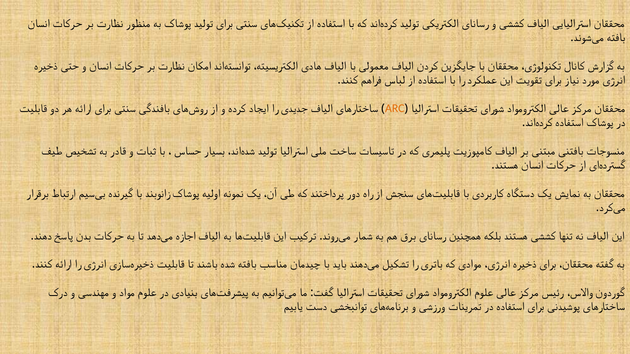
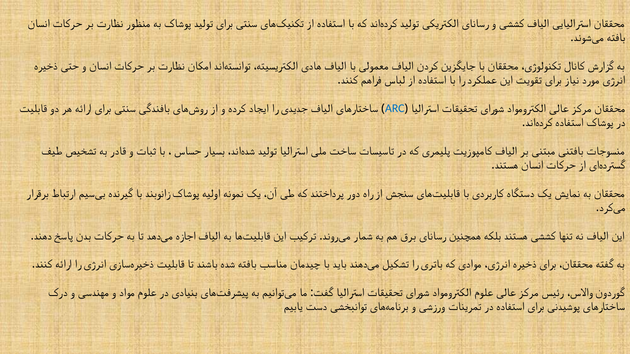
ARC colour: orange -> blue
